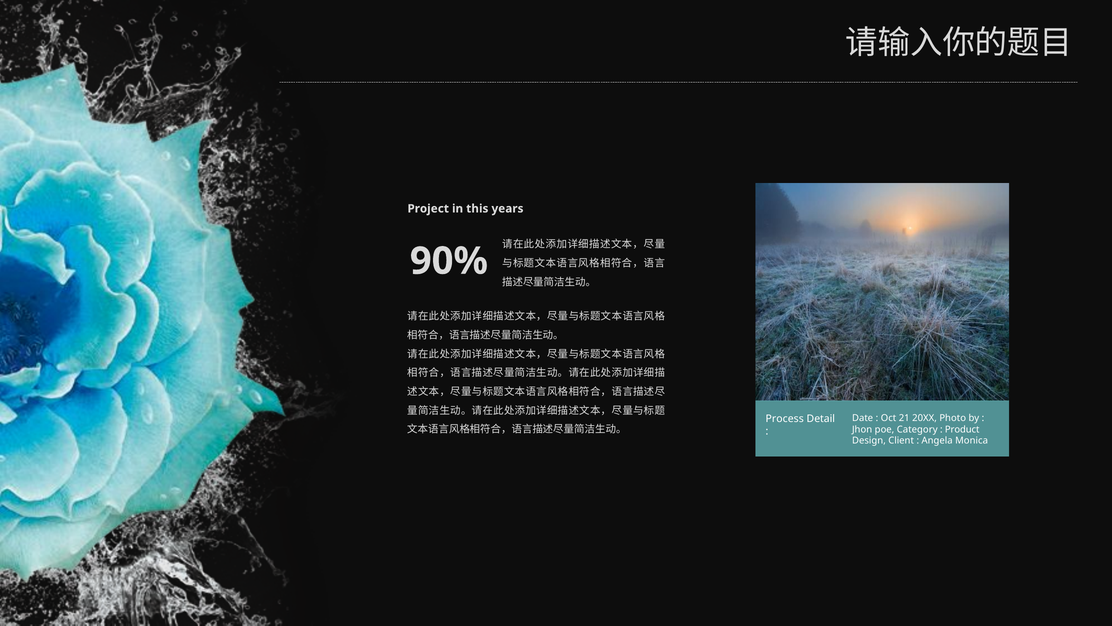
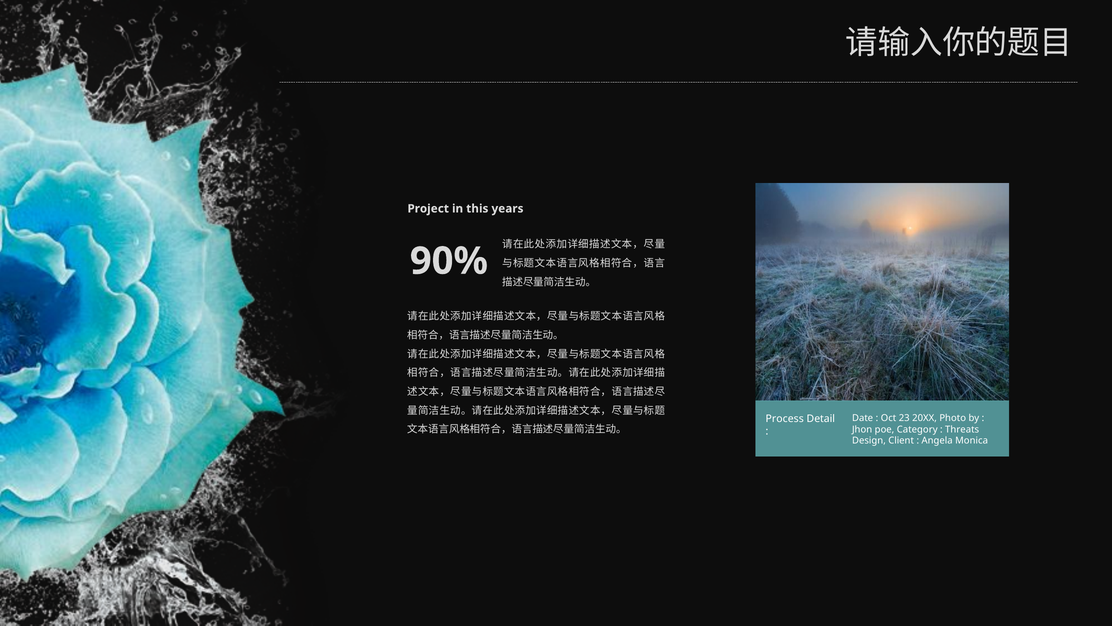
21: 21 -> 23
Product: Product -> Threats
